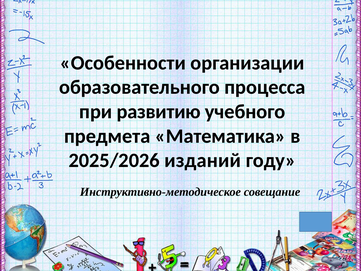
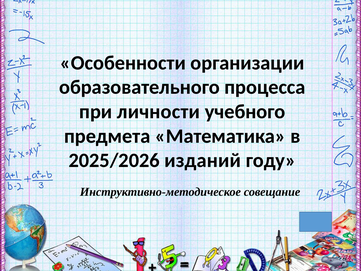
развитию: развитию -> личности
